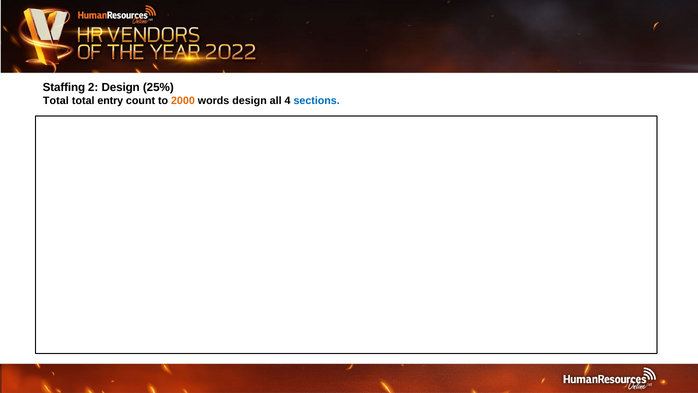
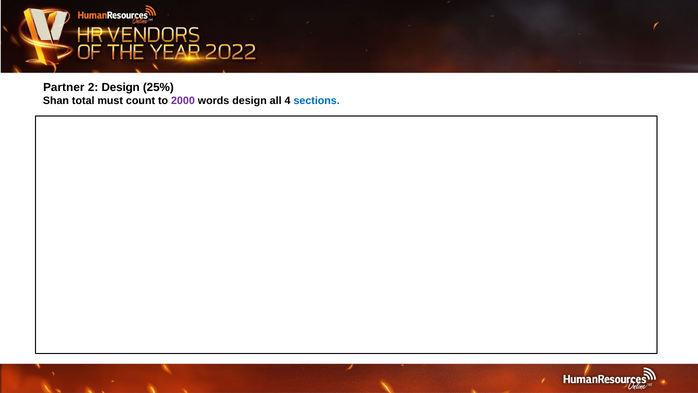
Staffing: Staffing -> Partner
Total at (56, 101): Total -> Shan
entry: entry -> must
2000 colour: orange -> purple
